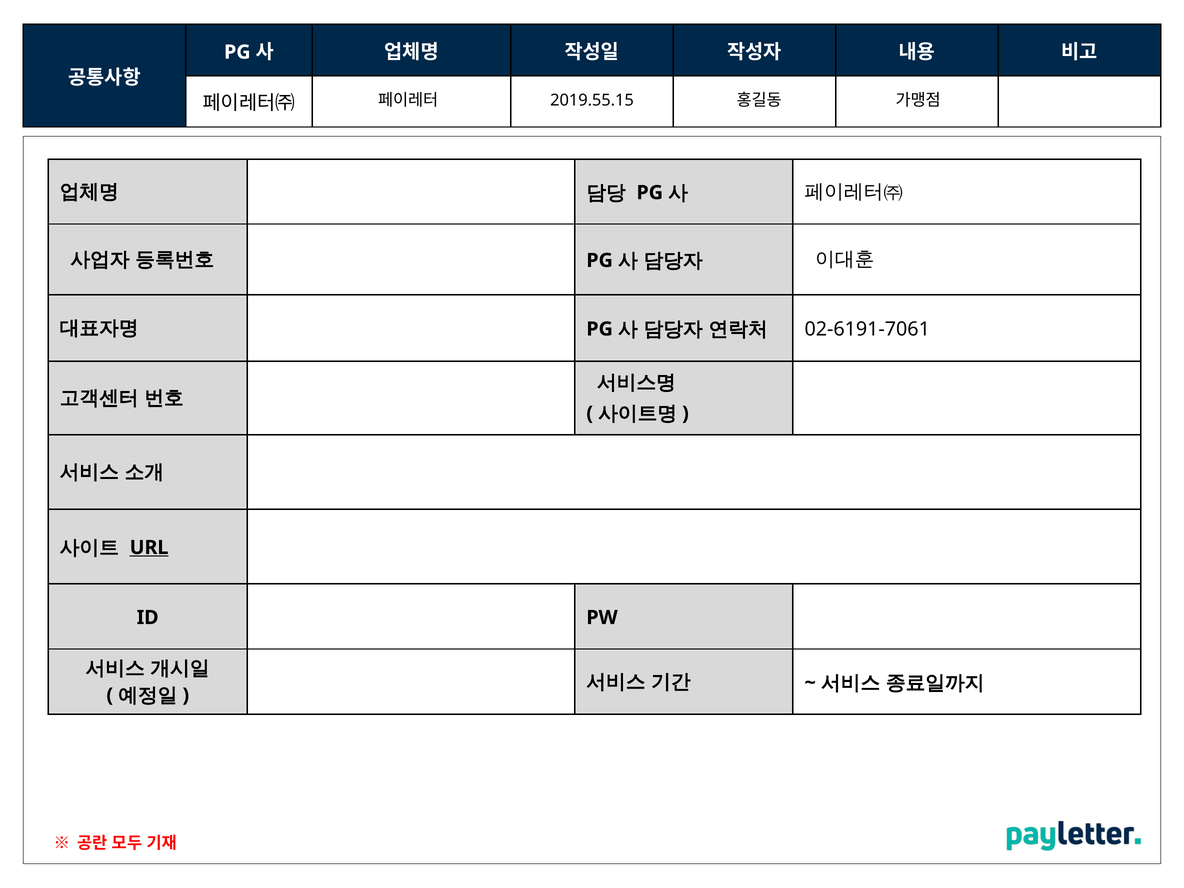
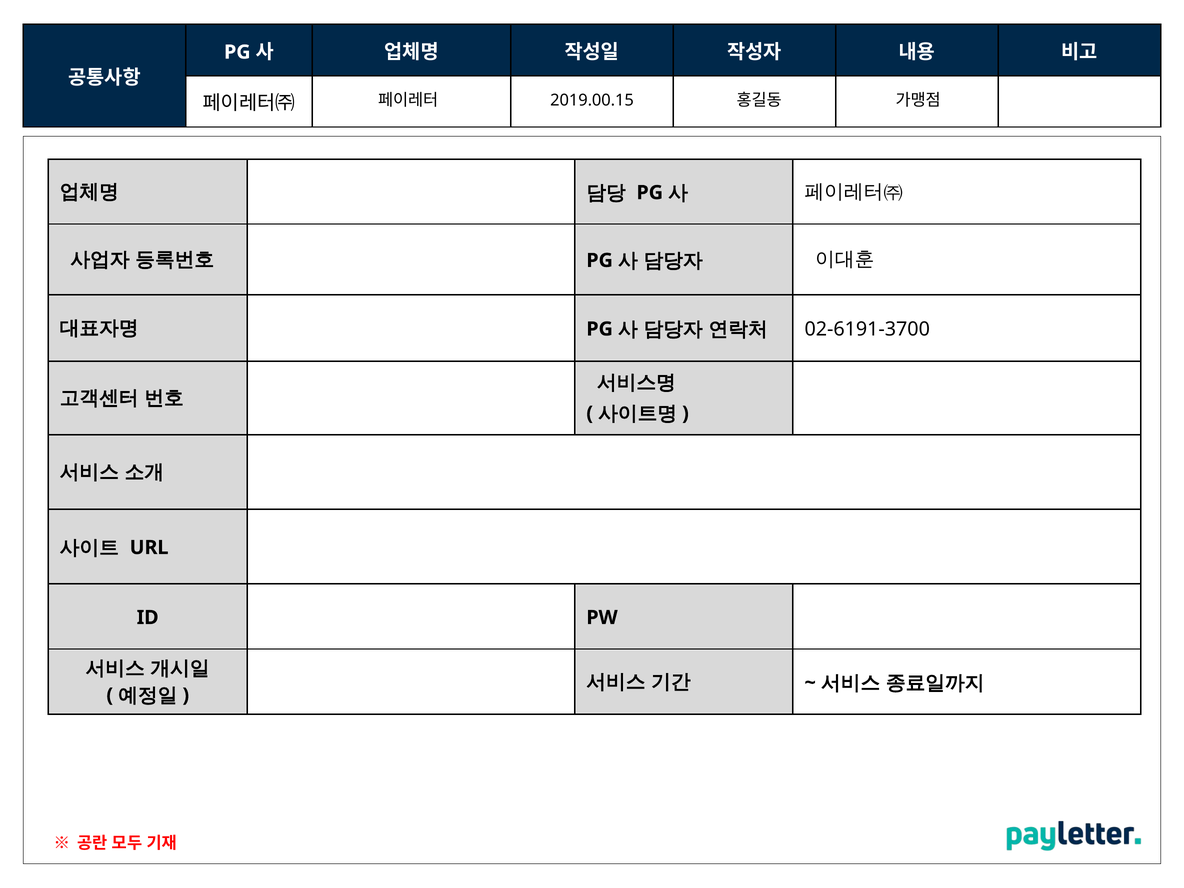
2019.55.15: 2019.55.15 -> 2019.00.15
02-6191-7061: 02-6191-7061 -> 02-6191-3700
URL underline: present -> none
